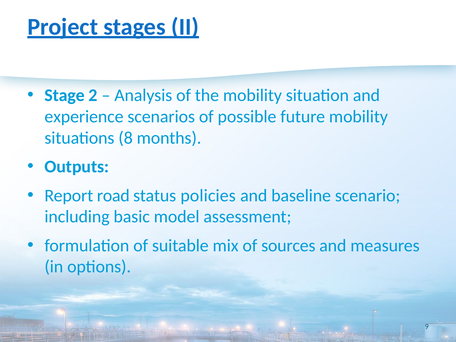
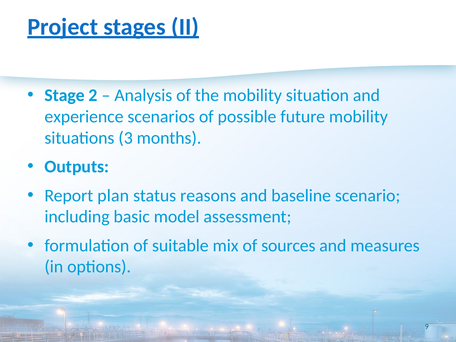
8: 8 -> 3
road: road -> plan
policies: policies -> reasons
